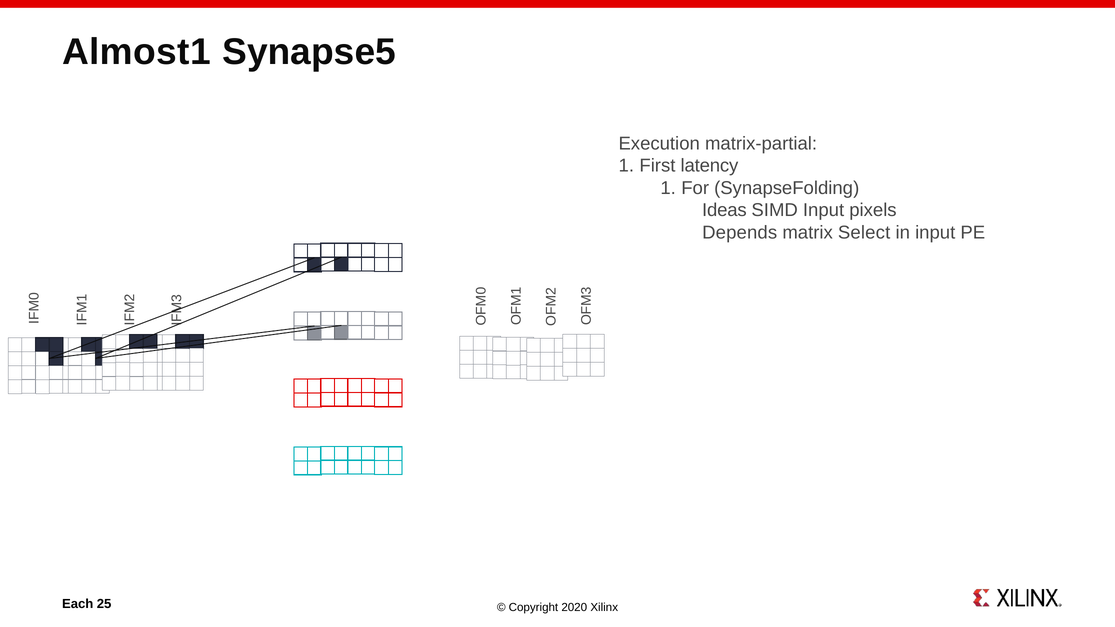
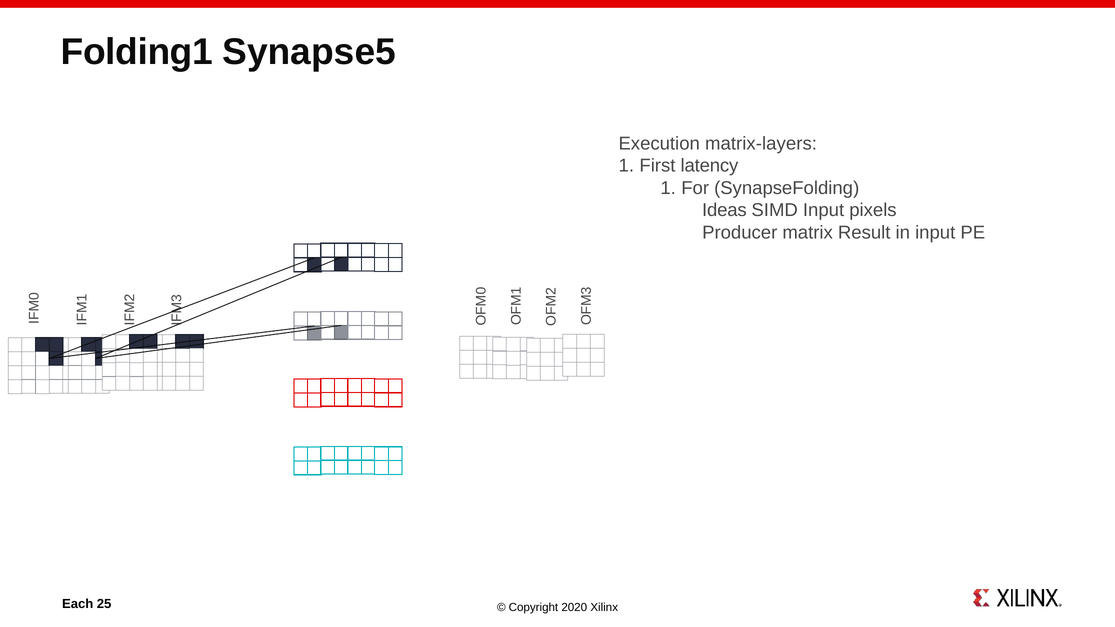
Almost1: Almost1 -> Folding1
matrix-partial: matrix-partial -> matrix-layers
Depends: Depends -> Producer
Select: Select -> Result
